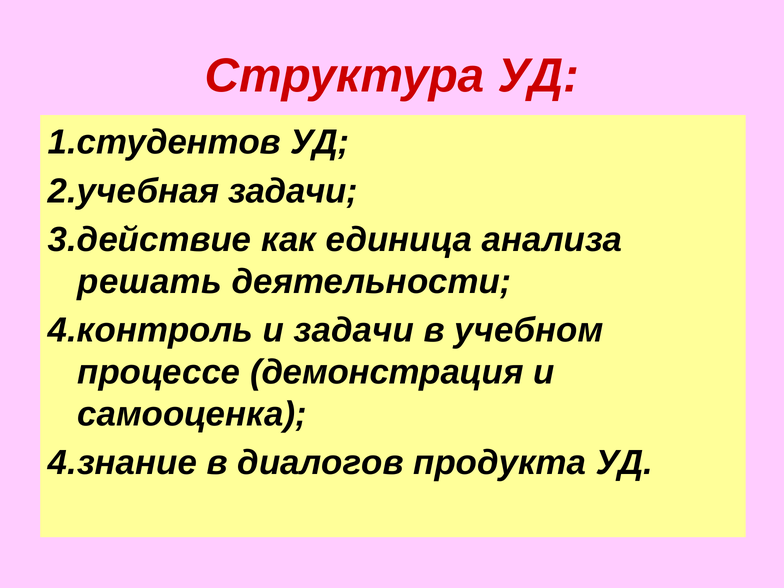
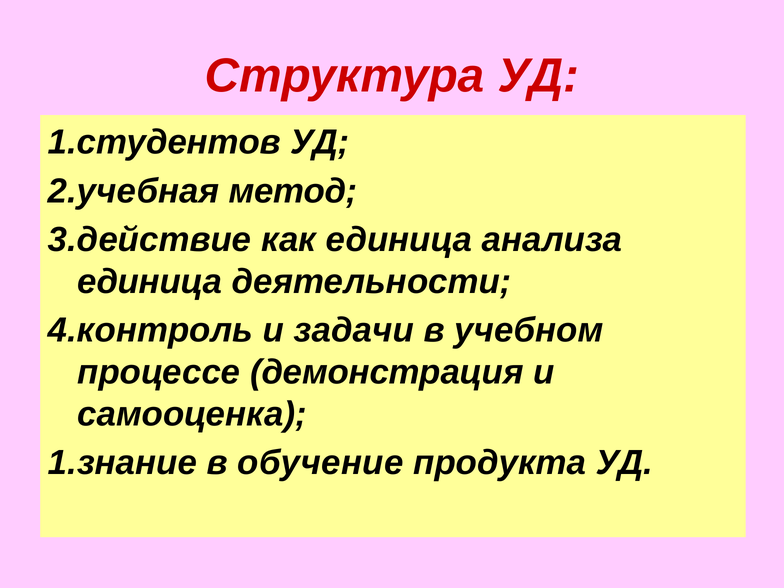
2.учебная задачи: задачи -> метод
решать at (150, 282): решать -> единица
4.знание: 4.знание -> 1.знание
диалогов: диалогов -> обучение
